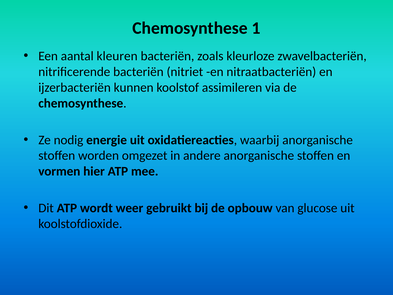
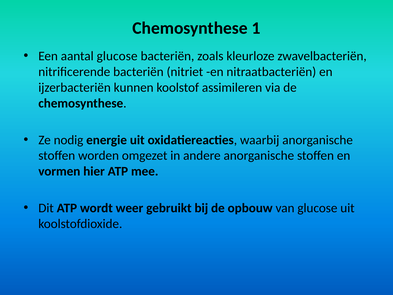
aantal kleuren: kleuren -> glucose
